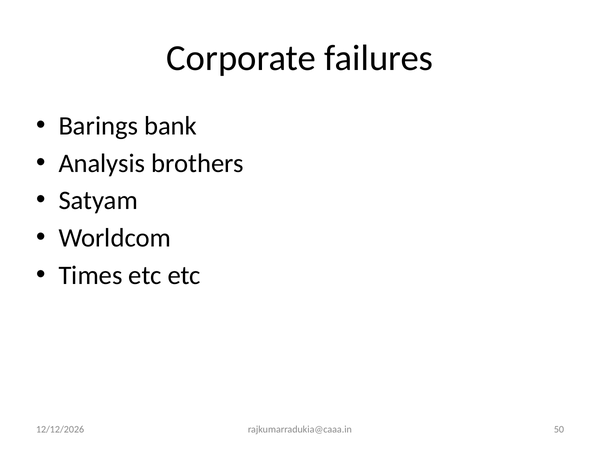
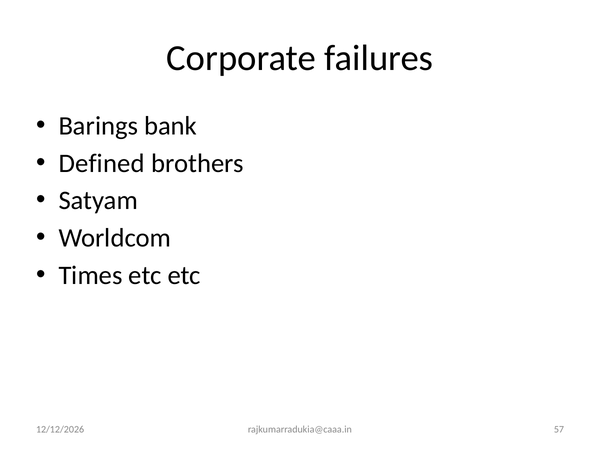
Analysis: Analysis -> Defined
50: 50 -> 57
